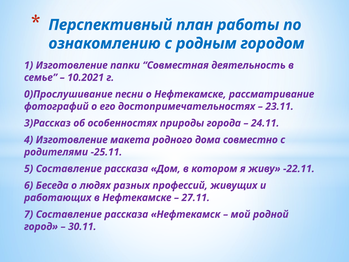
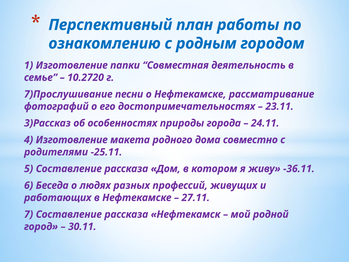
10.2021: 10.2021 -> 10.2720
0)Прослушивание: 0)Прослушивание -> 7)Прослушивание
-22.11: -22.11 -> -36.11
